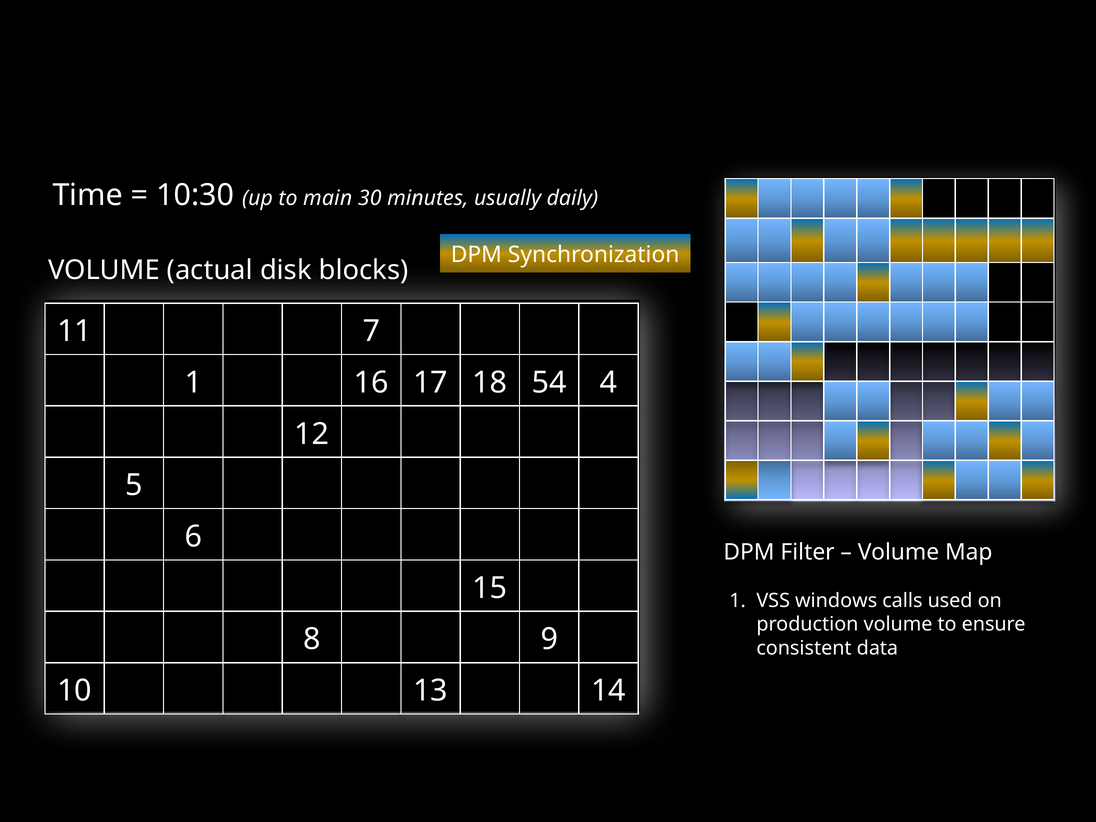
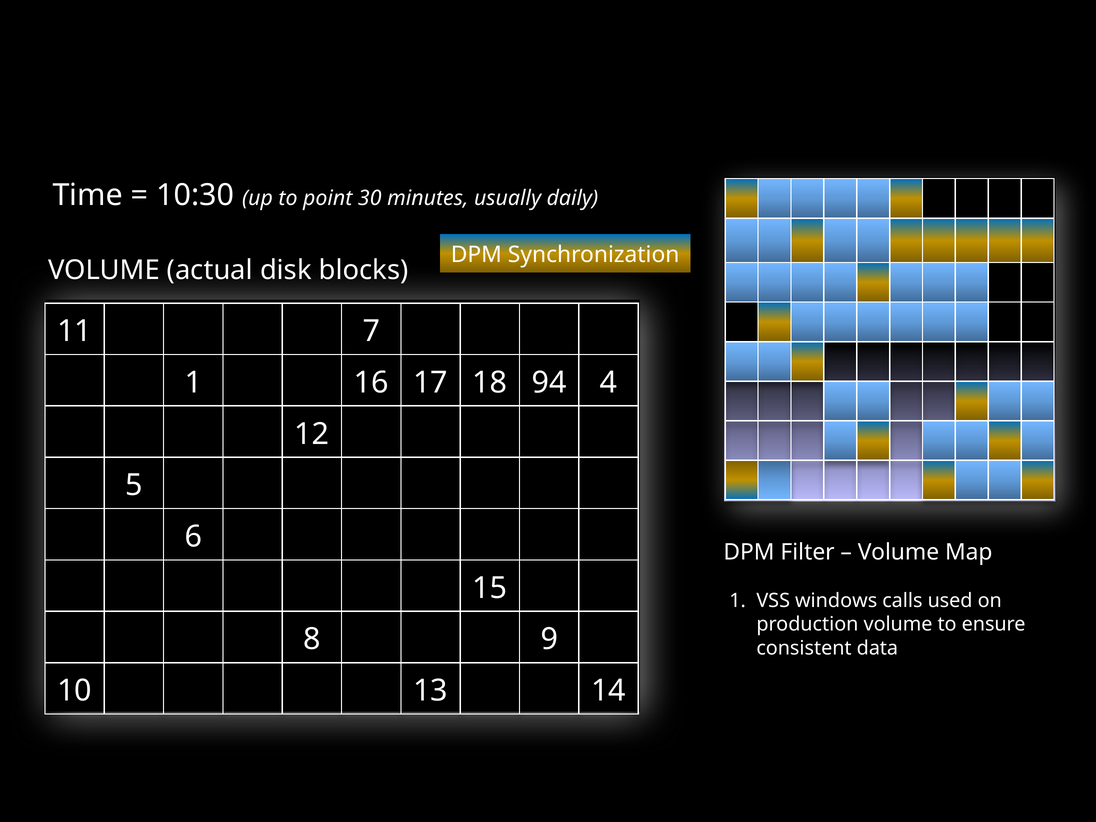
main: main -> point
54: 54 -> 94
